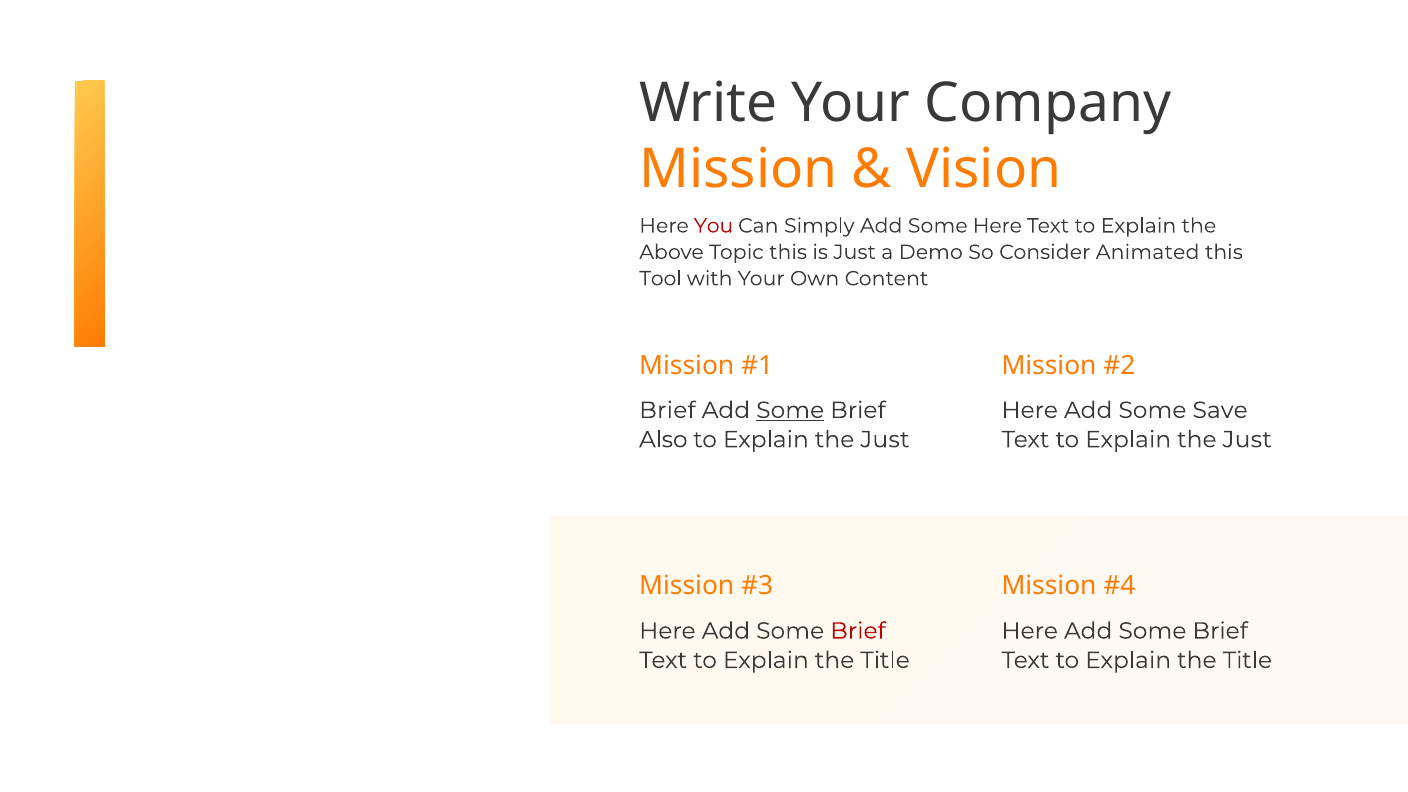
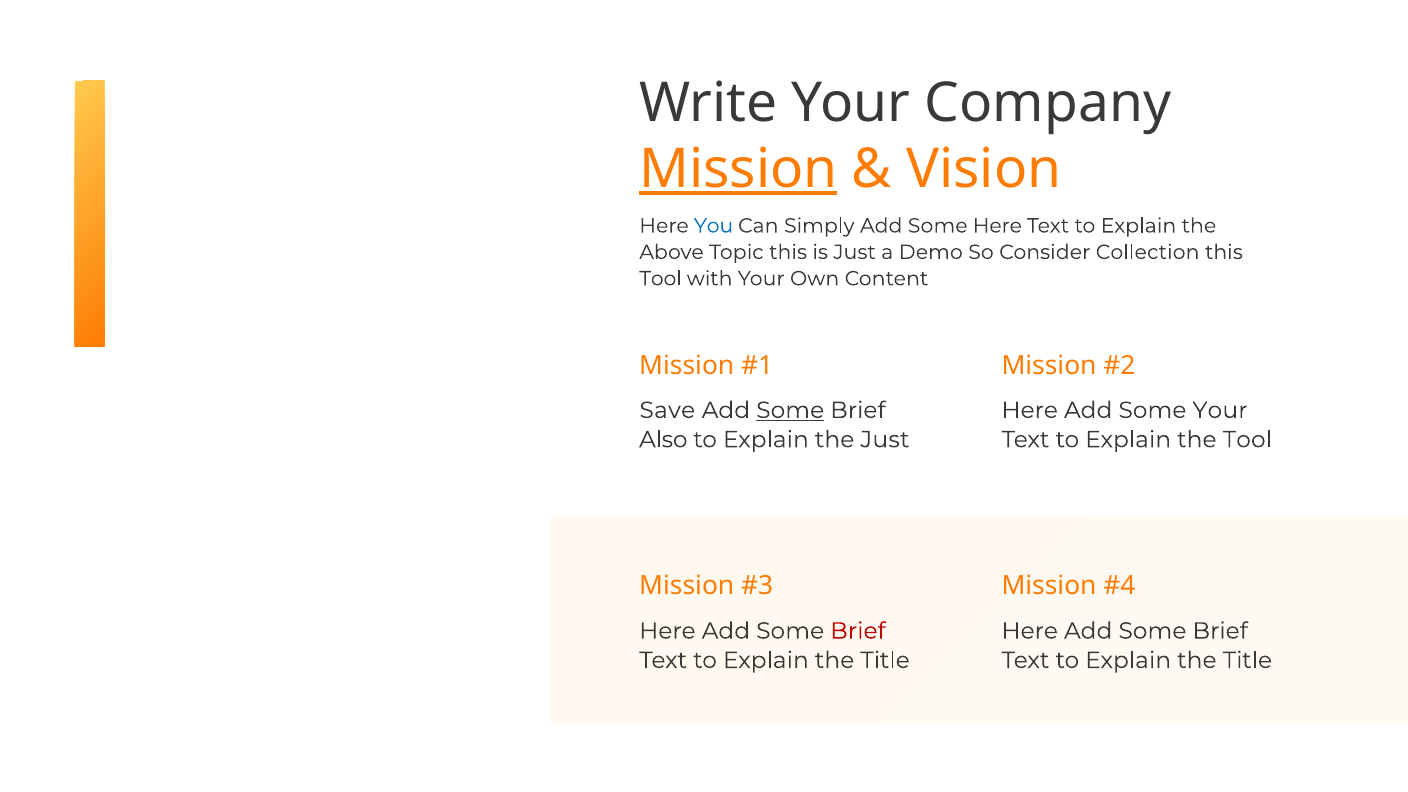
Mission at (738, 169) underline: none -> present
You colour: red -> blue
Animated: Animated -> Collection
Brief at (667, 410): Brief -> Save
Some Save: Save -> Your
Just at (1247, 440): Just -> Tool
